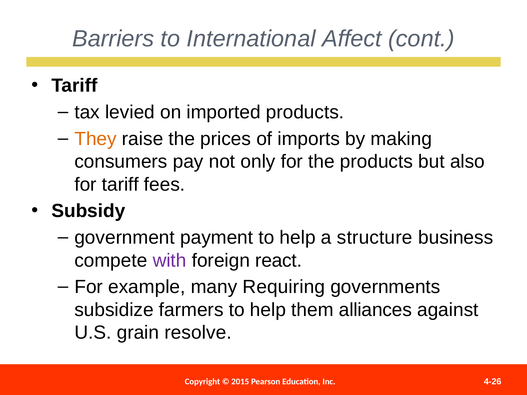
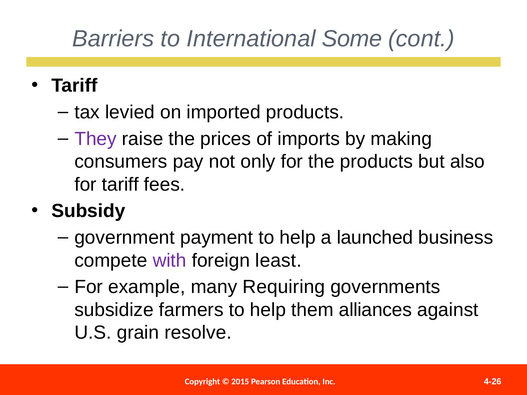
Affect: Affect -> Some
They colour: orange -> purple
structure: structure -> launched
react: react -> least
